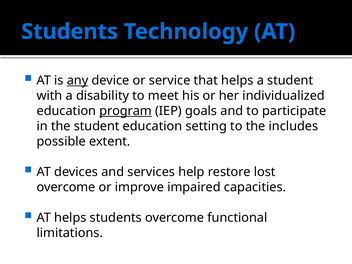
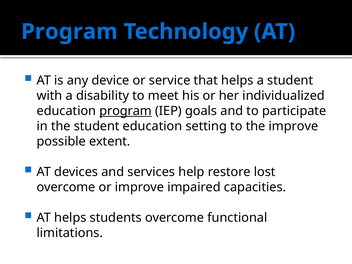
Students at (70, 32): Students -> Program
any underline: present -> none
the includes: includes -> improve
